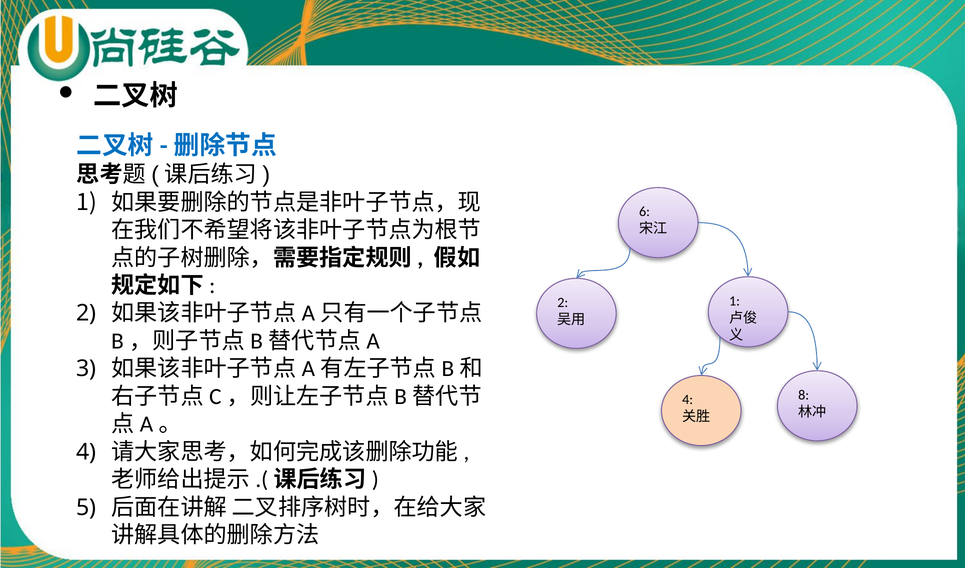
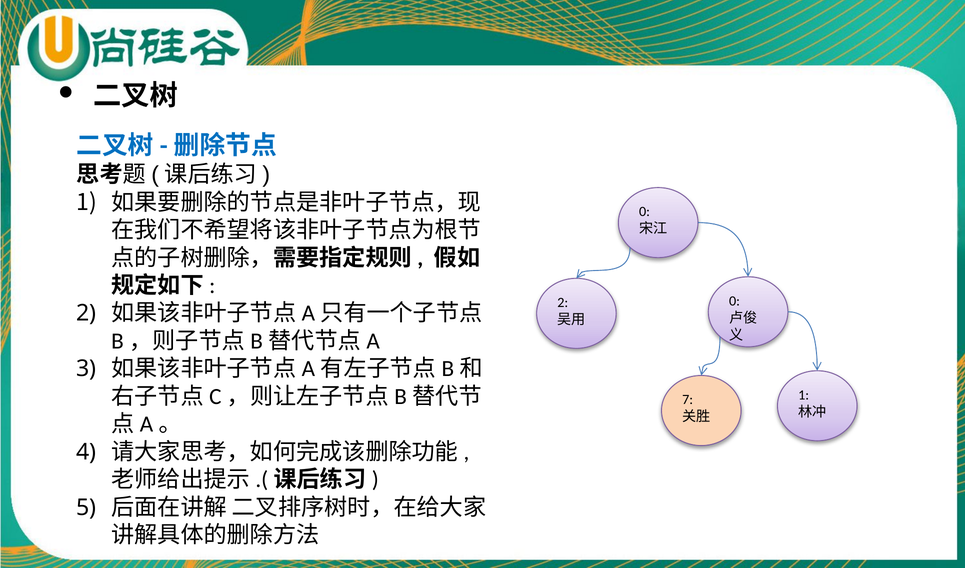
6 at (645, 212): 6 -> 0
1 at (734, 301): 1 -> 0
8 at (804, 395): 8 -> 1
4 at (688, 400): 4 -> 7
